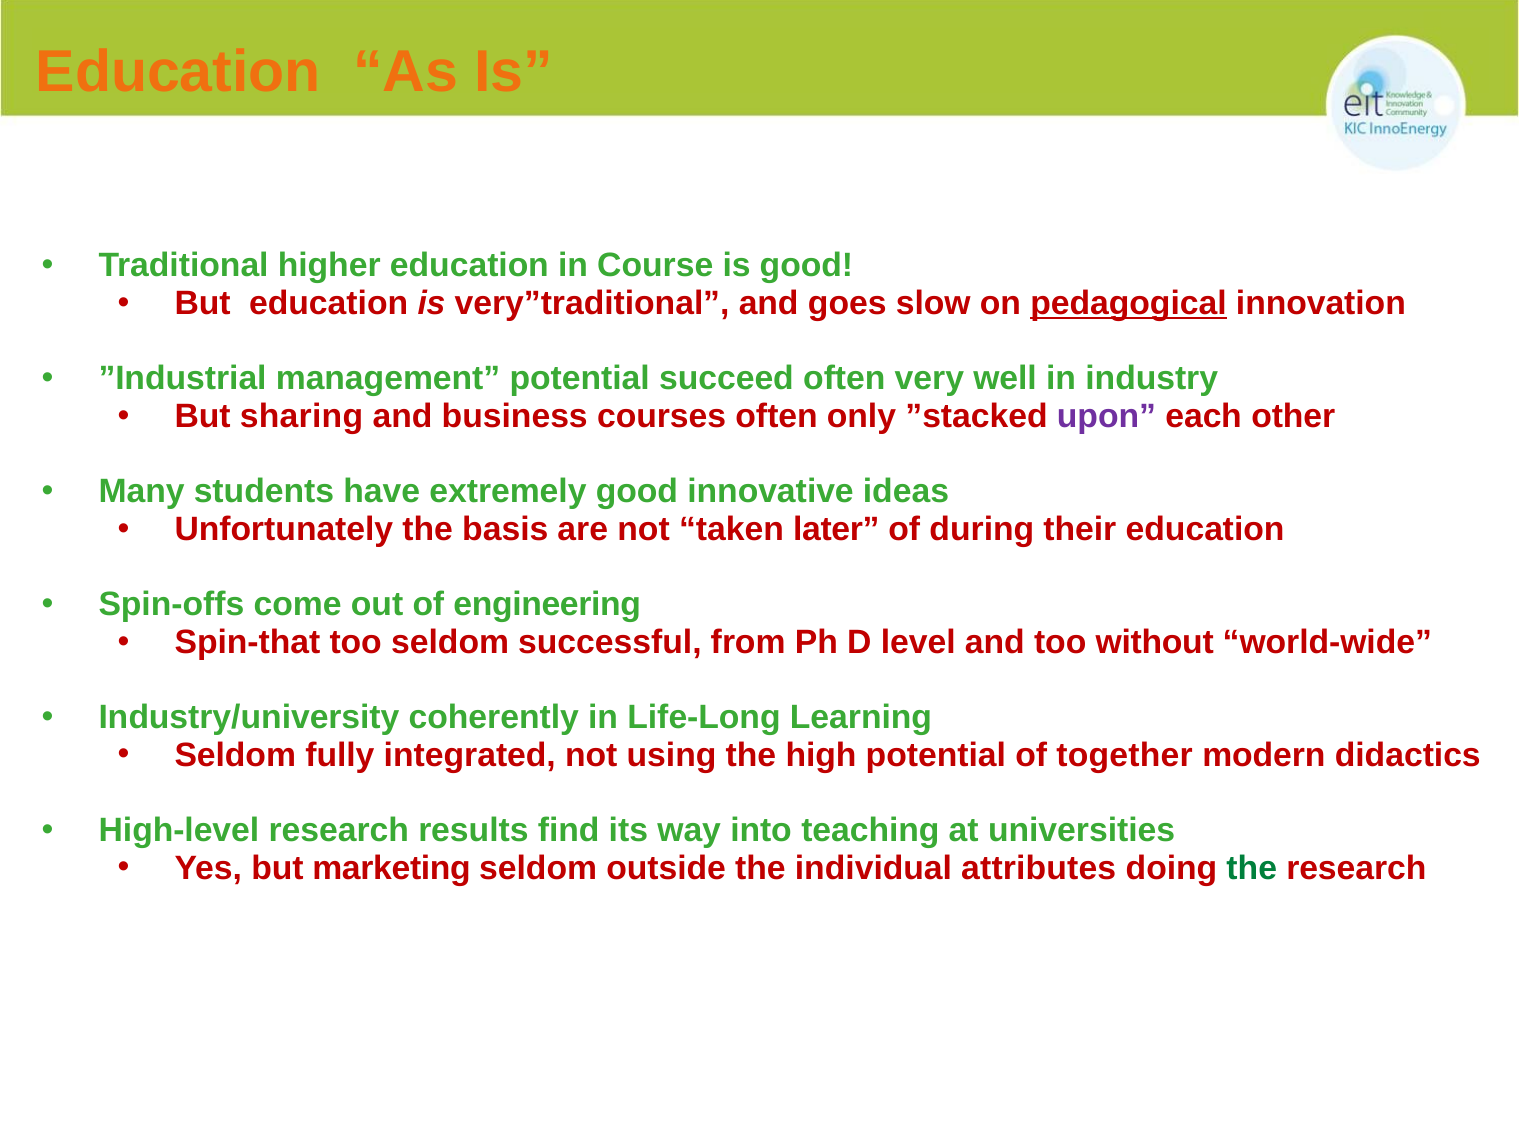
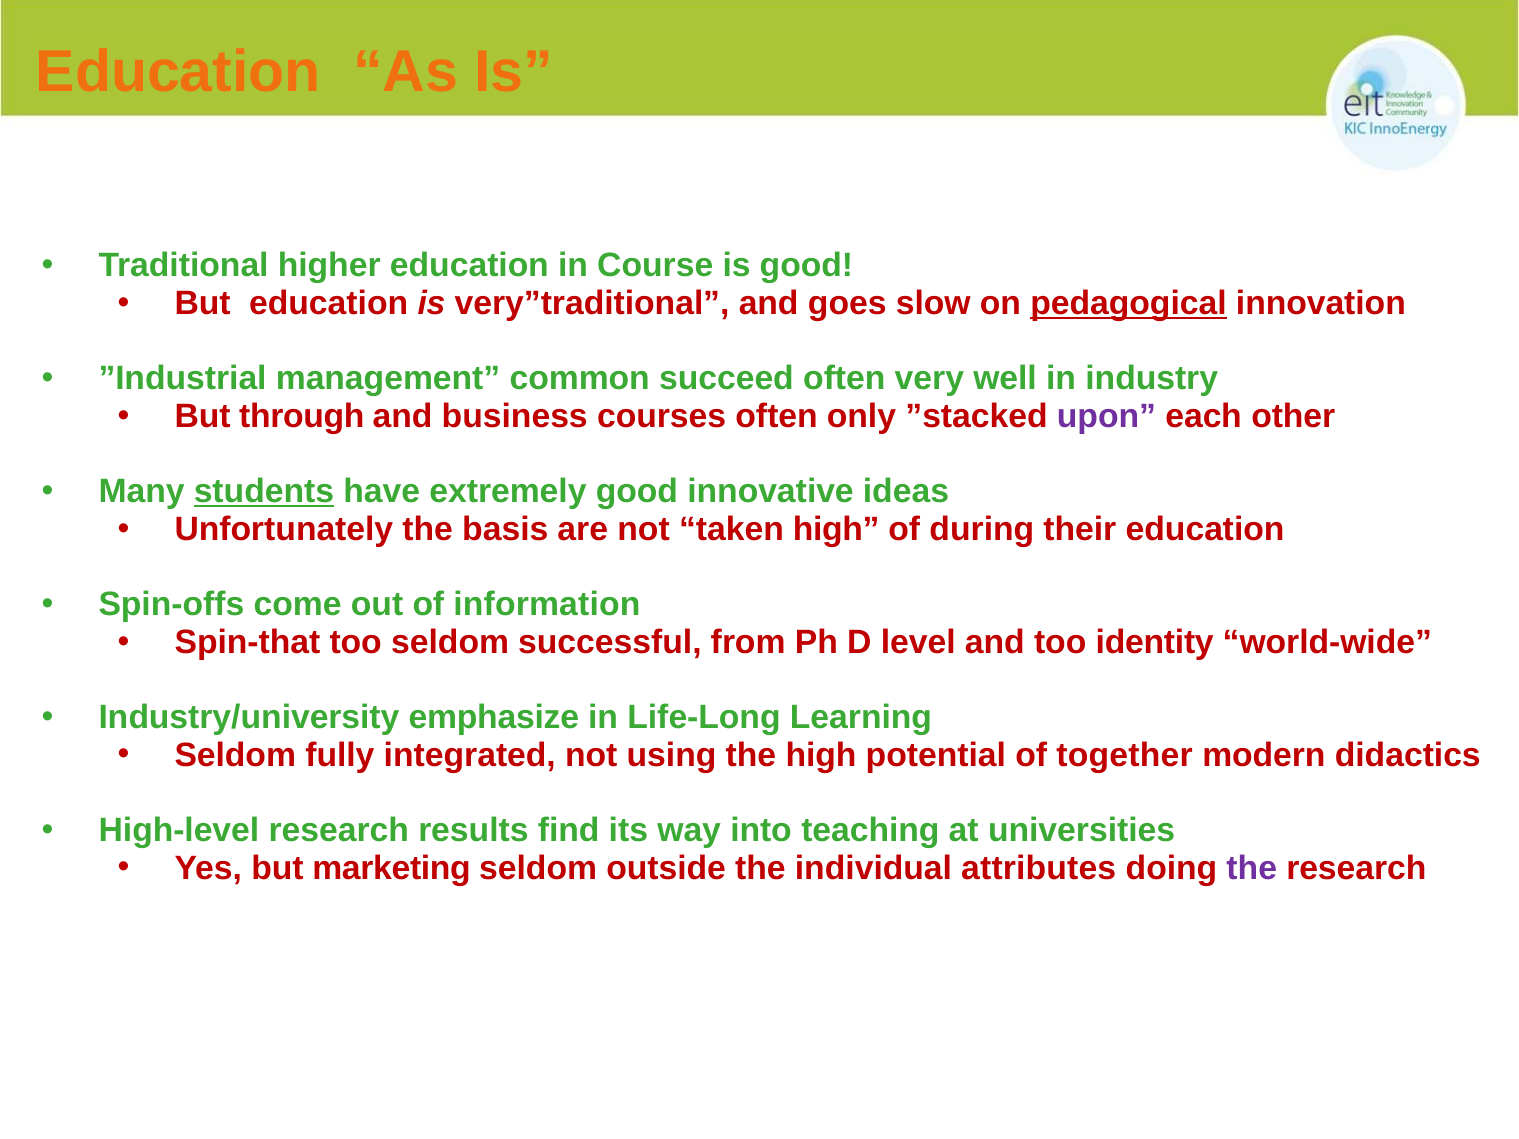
management potential: potential -> common
sharing: sharing -> through
students underline: none -> present
taken later: later -> high
engineering: engineering -> information
without: without -> identity
coherently: coherently -> emphasize
the at (1252, 868) colour: green -> purple
